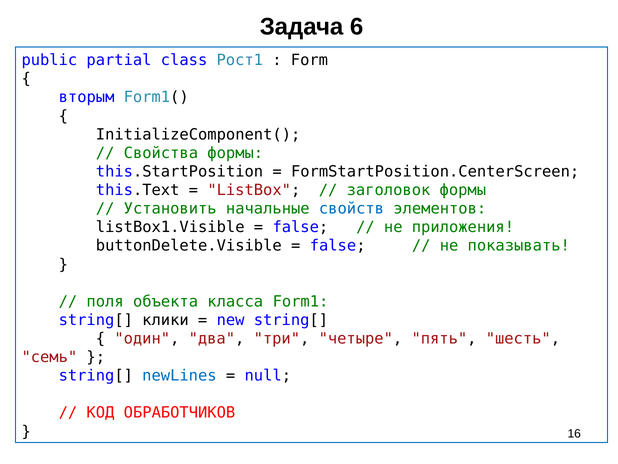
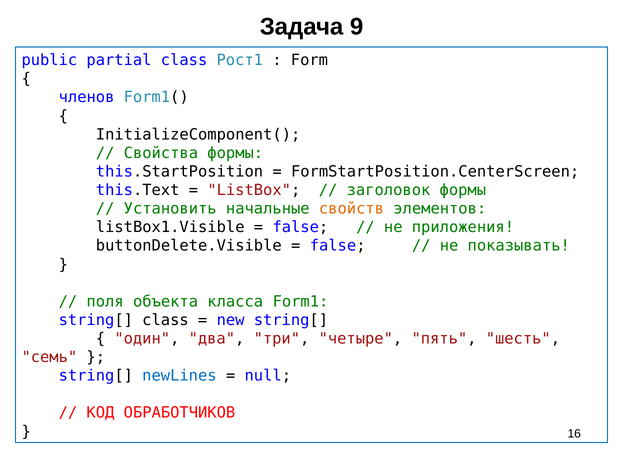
6: 6 -> 9
вторым: вторым -> членов
свойств colour: blue -> orange
string[ клики: клики -> class
